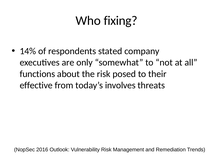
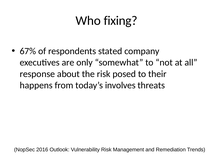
14%: 14% -> 67%
functions: functions -> response
effective: effective -> happens
